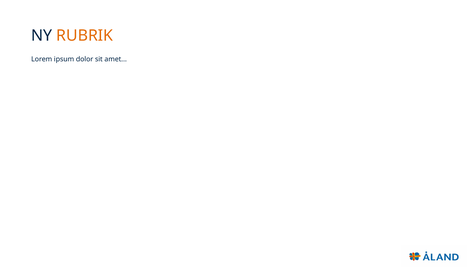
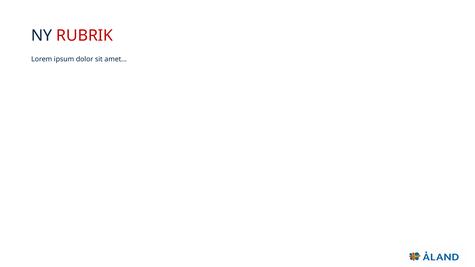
RUBRIK colour: orange -> red
